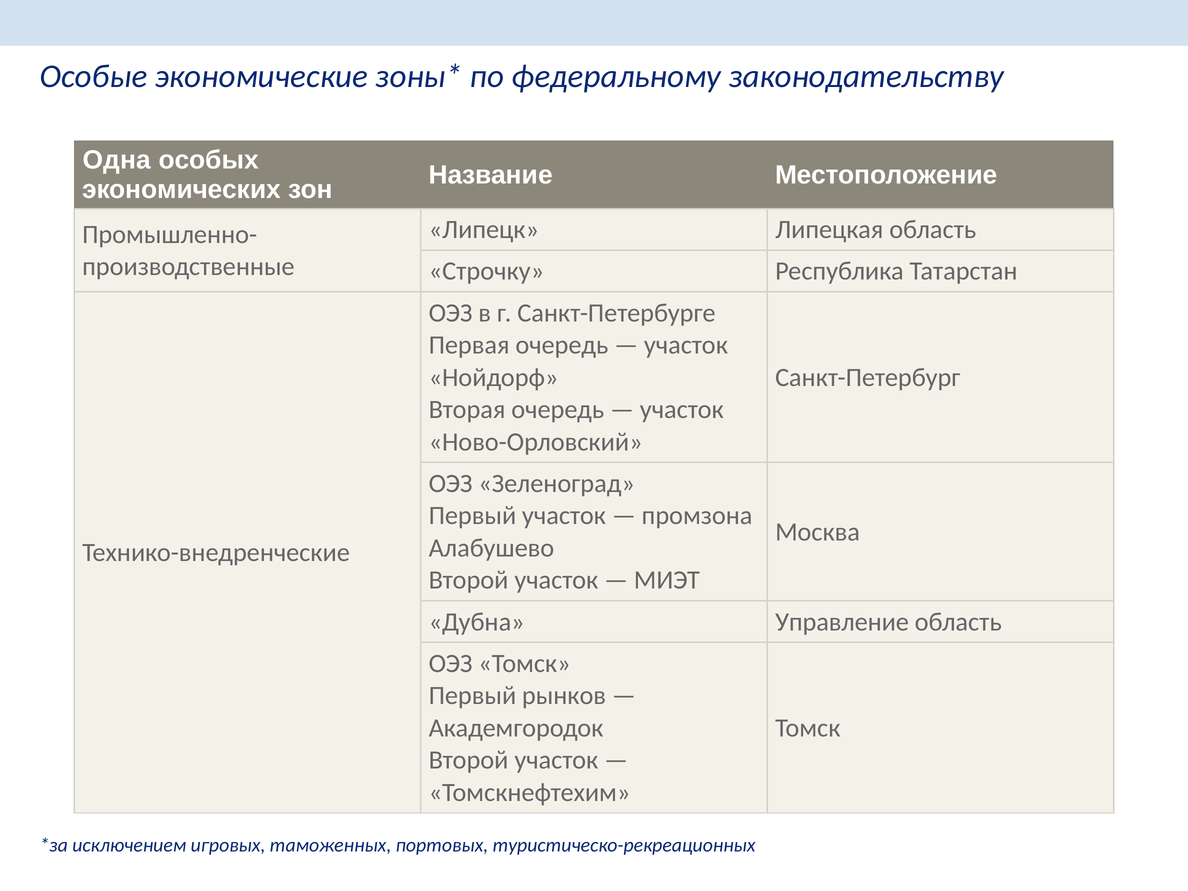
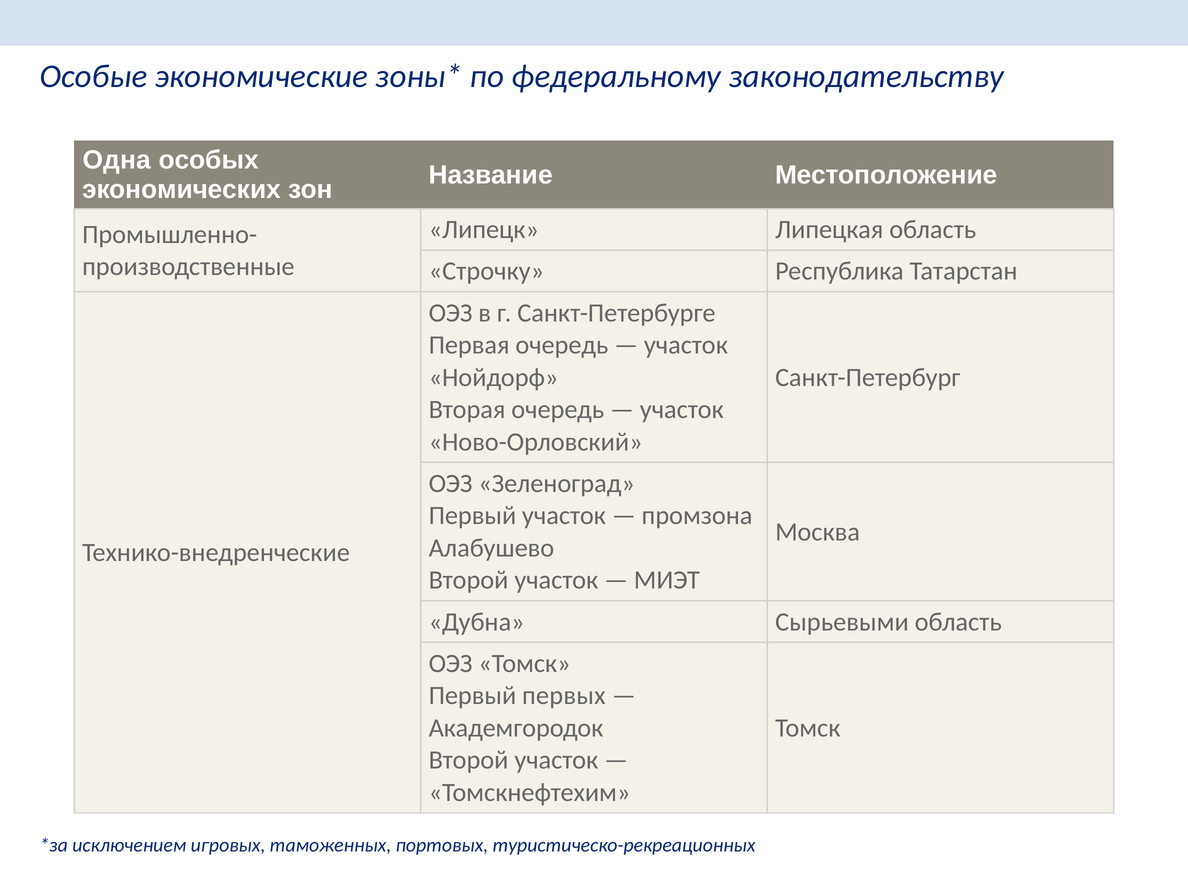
Управление: Управление -> Сырьевыми
рынков: рынков -> первых
